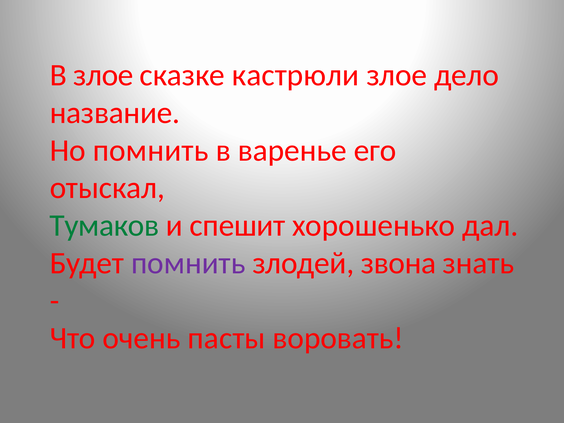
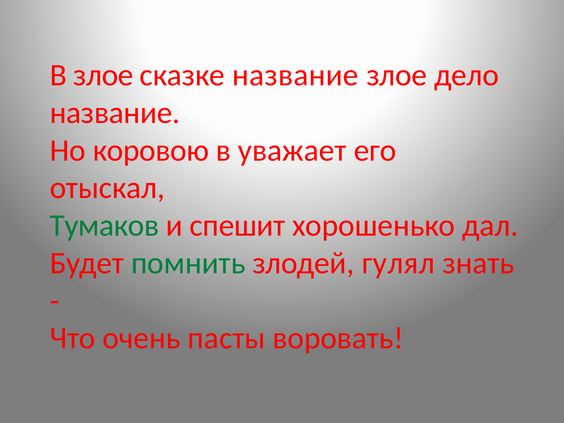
сказке кастрюли: кастрюли -> название
Но помнить: помнить -> коровою
варенье: варенье -> уважает
помнить at (188, 263) colour: purple -> green
звона: звона -> гулял
